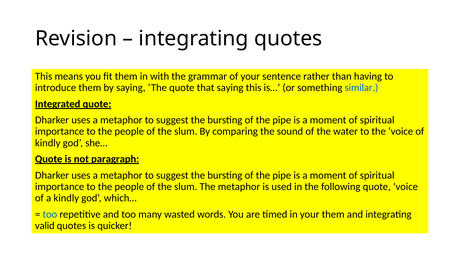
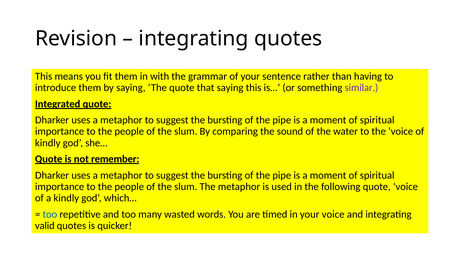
similar colour: blue -> purple
paragraph: paragraph -> remember
your them: them -> voice
